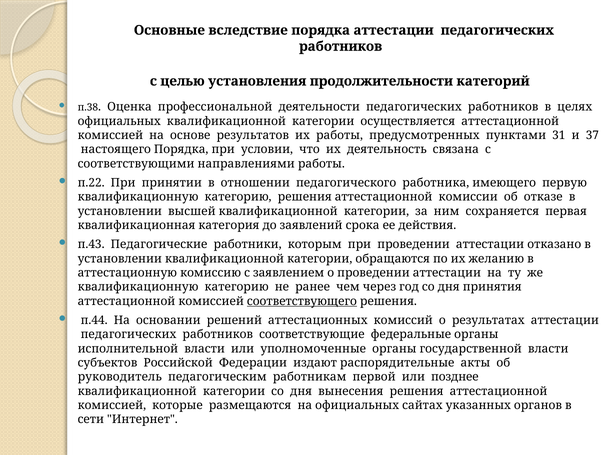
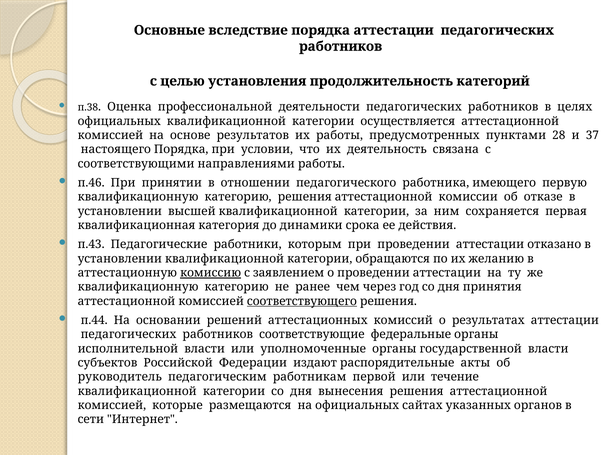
продолжительности: продолжительности -> продолжительность
31: 31 -> 28
п.22: п.22 -> п.46
заявлений: заявлений -> динамики
комиссию underline: none -> present
позднее: позднее -> течение
